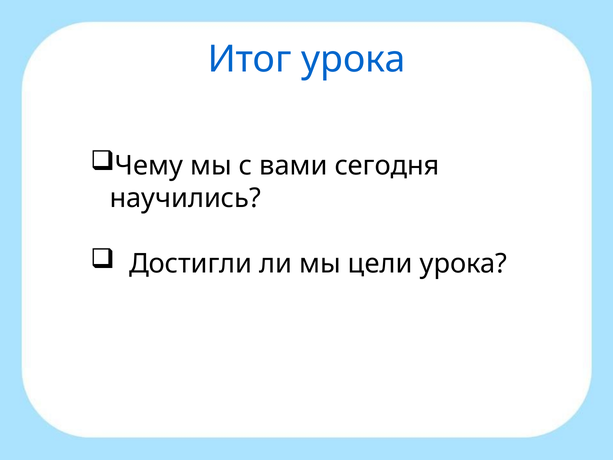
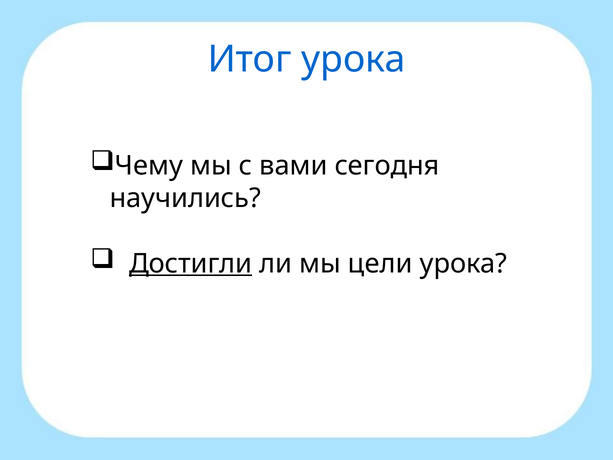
Достигли underline: none -> present
